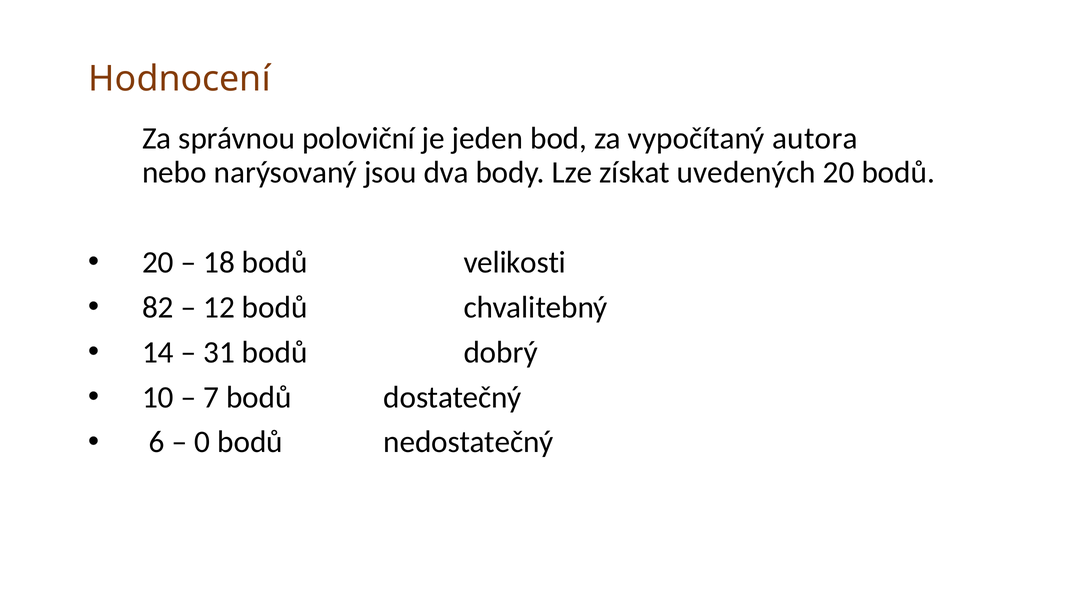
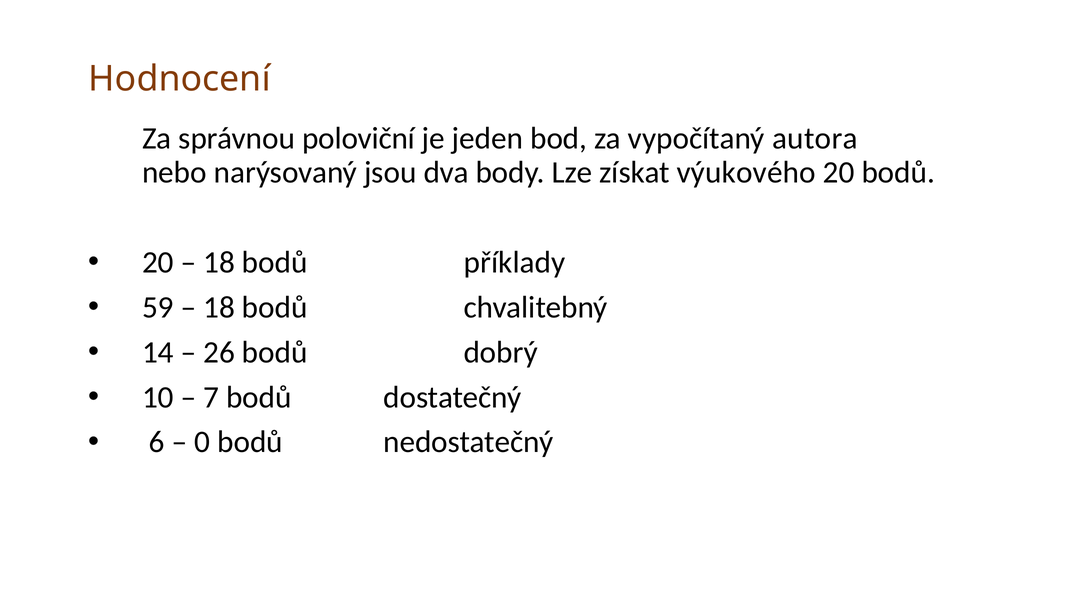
uvedených: uvedených -> výukového
velikosti: velikosti -> příklady
82: 82 -> 59
12 at (219, 307): 12 -> 18
31: 31 -> 26
